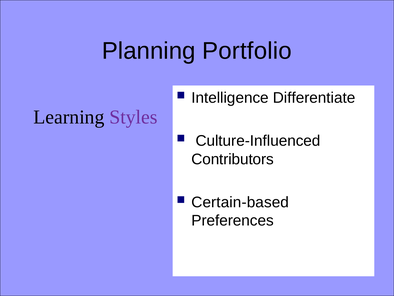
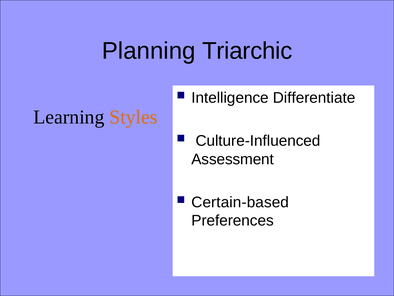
Portfolio: Portfolio -> Triarchic
Styles colour: purple -> orange
Contributors: Contributors -> Assessment
